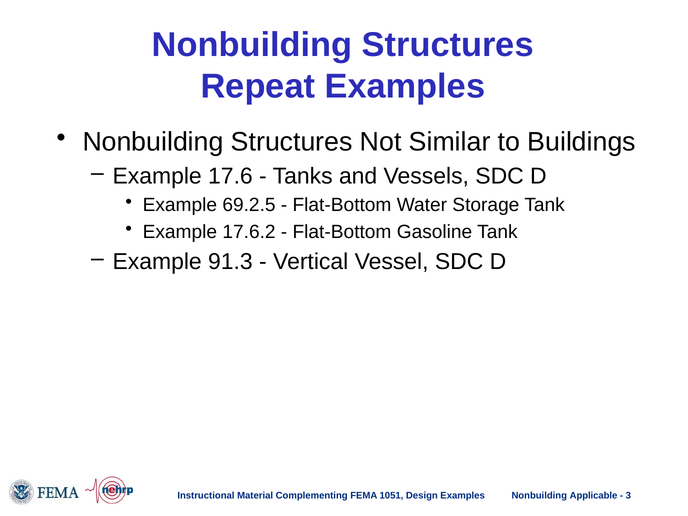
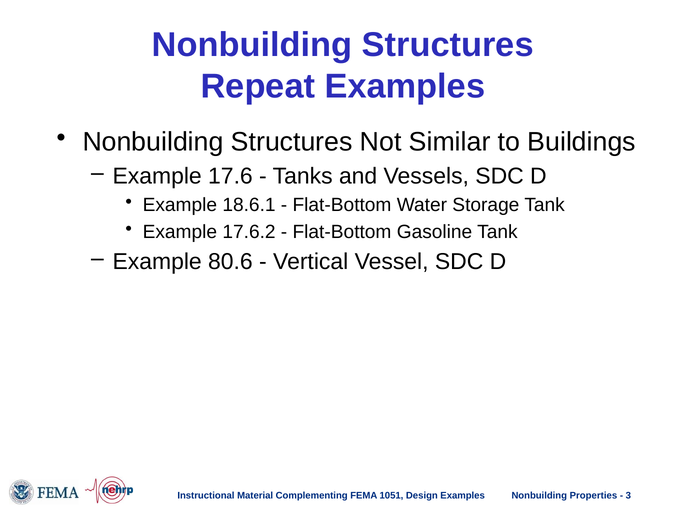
69.2.5: 69.2.5 -> 18.6.1
91.3: 91.3 -> 80.6
Applicable: Applicable -> Properties
